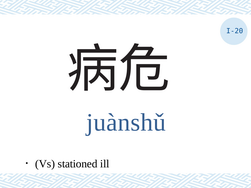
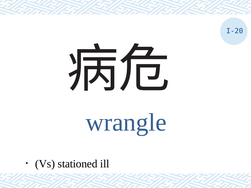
juànshǔ: juànshǔ -> wrangle
